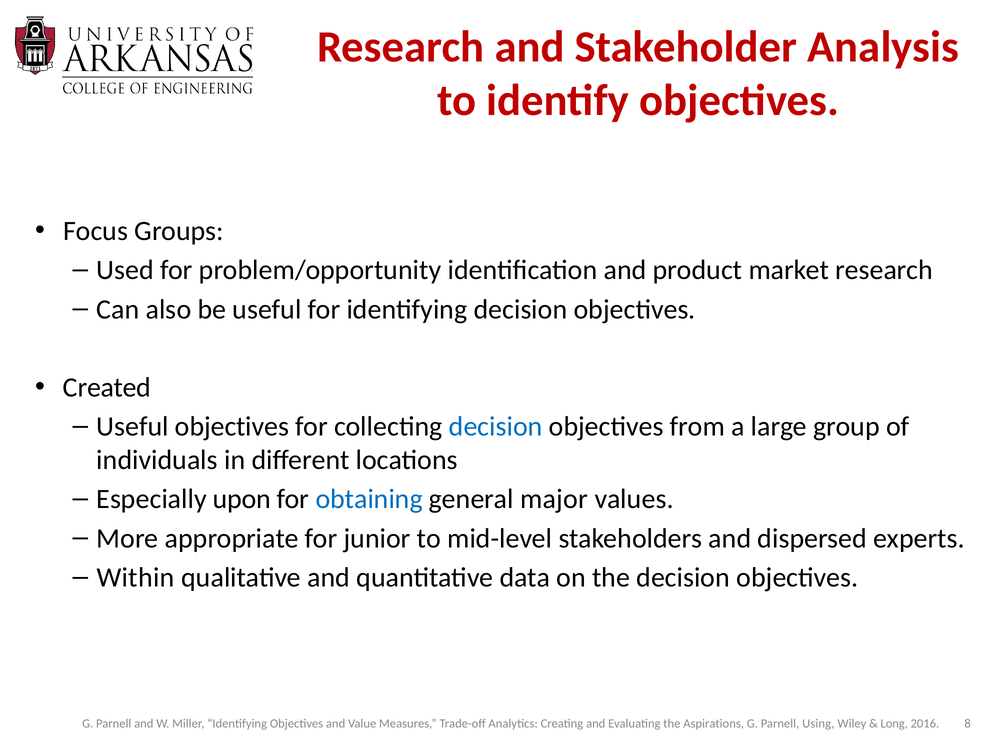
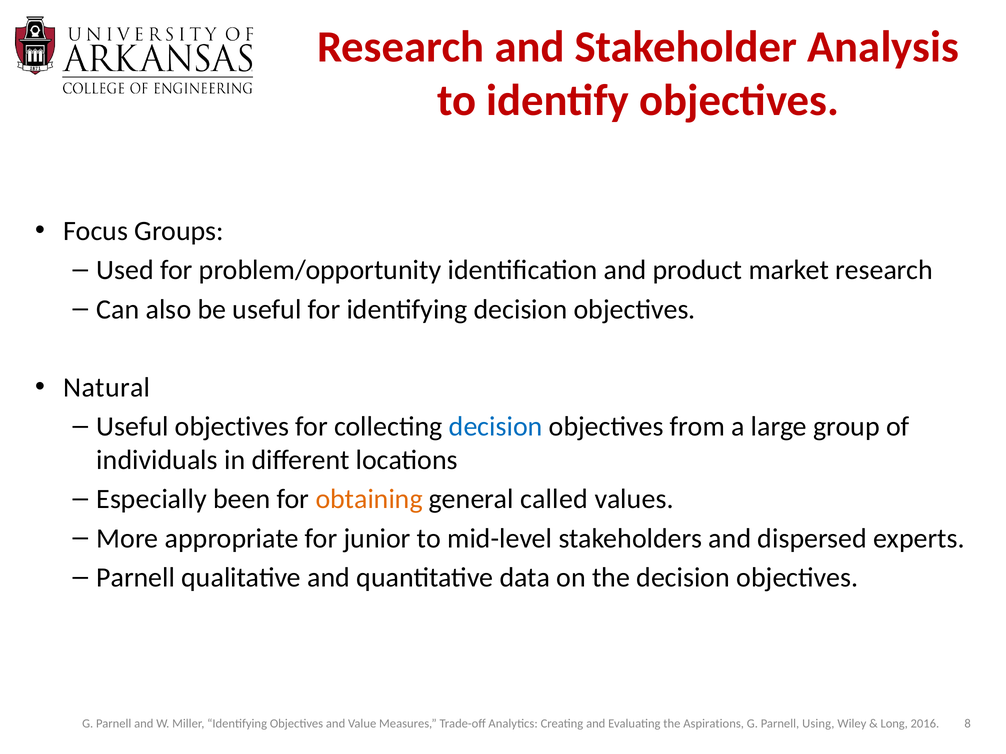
Created: Created -> Natural
upon: upon -> been
obtaining colour: blue -> orange
major: major -> called
Within at (136, 578): Within -> Parnell
